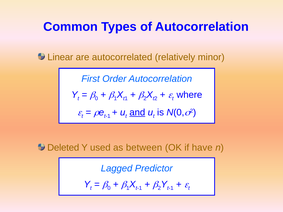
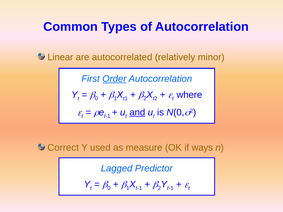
Order underline: none -> present
Deleted: Deleted -> Correct
between: between -> measure
have: have -> ways
